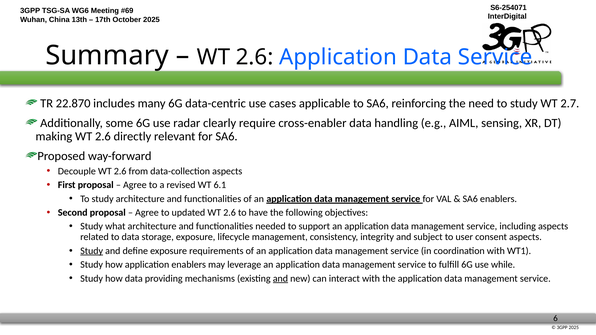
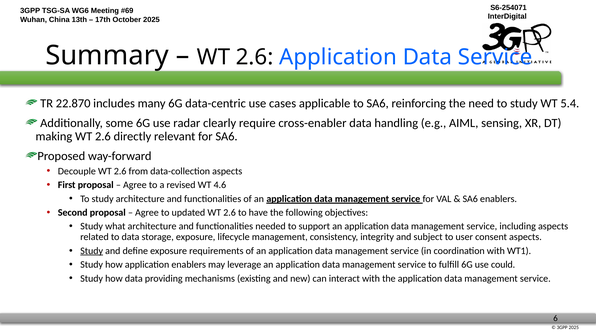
2.7: 2.7 -> 5.4
6.1: 6.1 -> 4.6
while: while -> could
and at (280, 279) underline: present -> none
